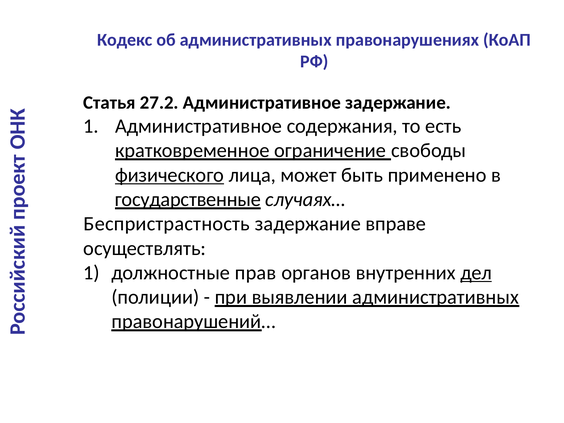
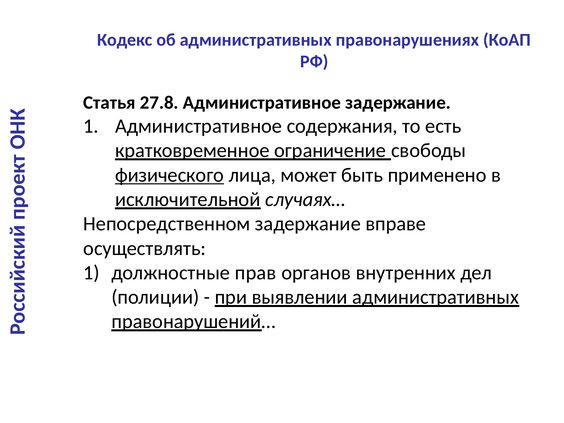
27.2: 27.2 -> 27.8
государственные: государственные -> исключительной
Беспристрастность: Беспристрастность -> Непосредственном
дел underline: present -> none
